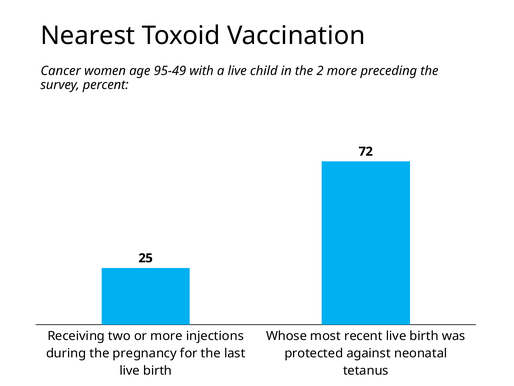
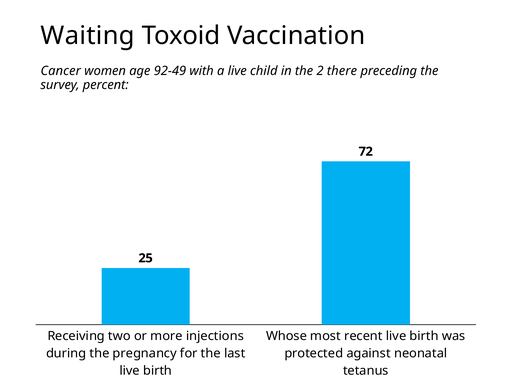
Nearest: Nearest -> Waiting
95-49: 95-49 -> 92-49
2 more: more -> there
